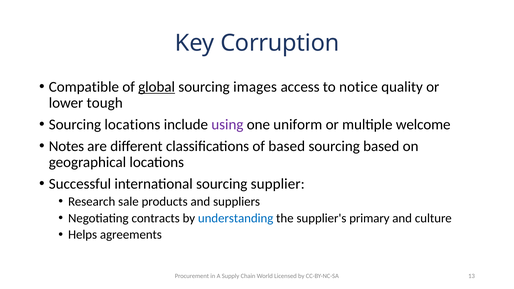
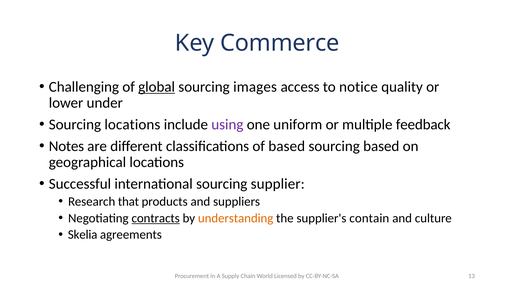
Corruption: Corruption -> Commerce
Compatible: Compatible -> Challenging
tough: tough -> under
welcome: welcome -> feedback
sale: sale -> that
contracts underline: none -> present
understanding colour: blue -> orange
primary: primary -> contain
Helps: Helps -> Skelia
